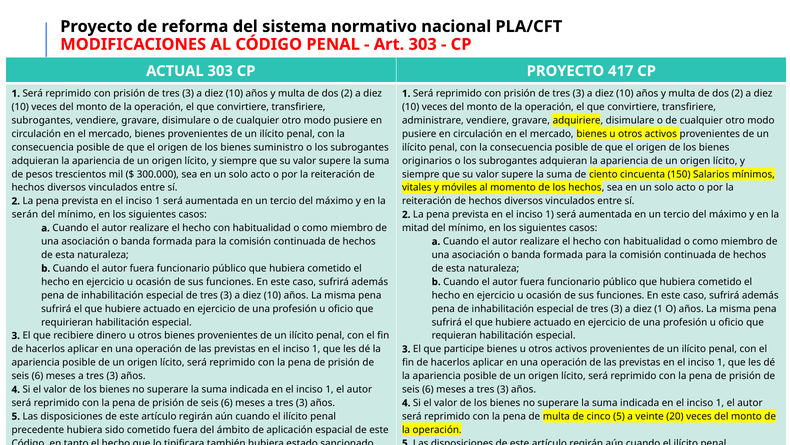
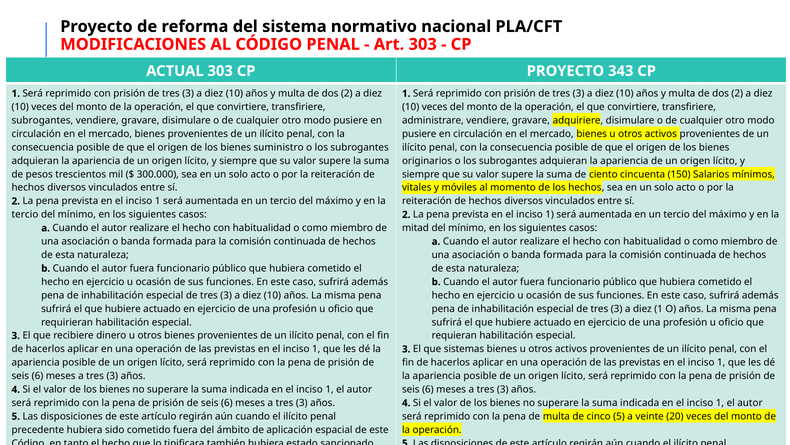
417: 417 -> 343
serán at (25, 214): serán -> tercio
participe: participe -> sistemas
